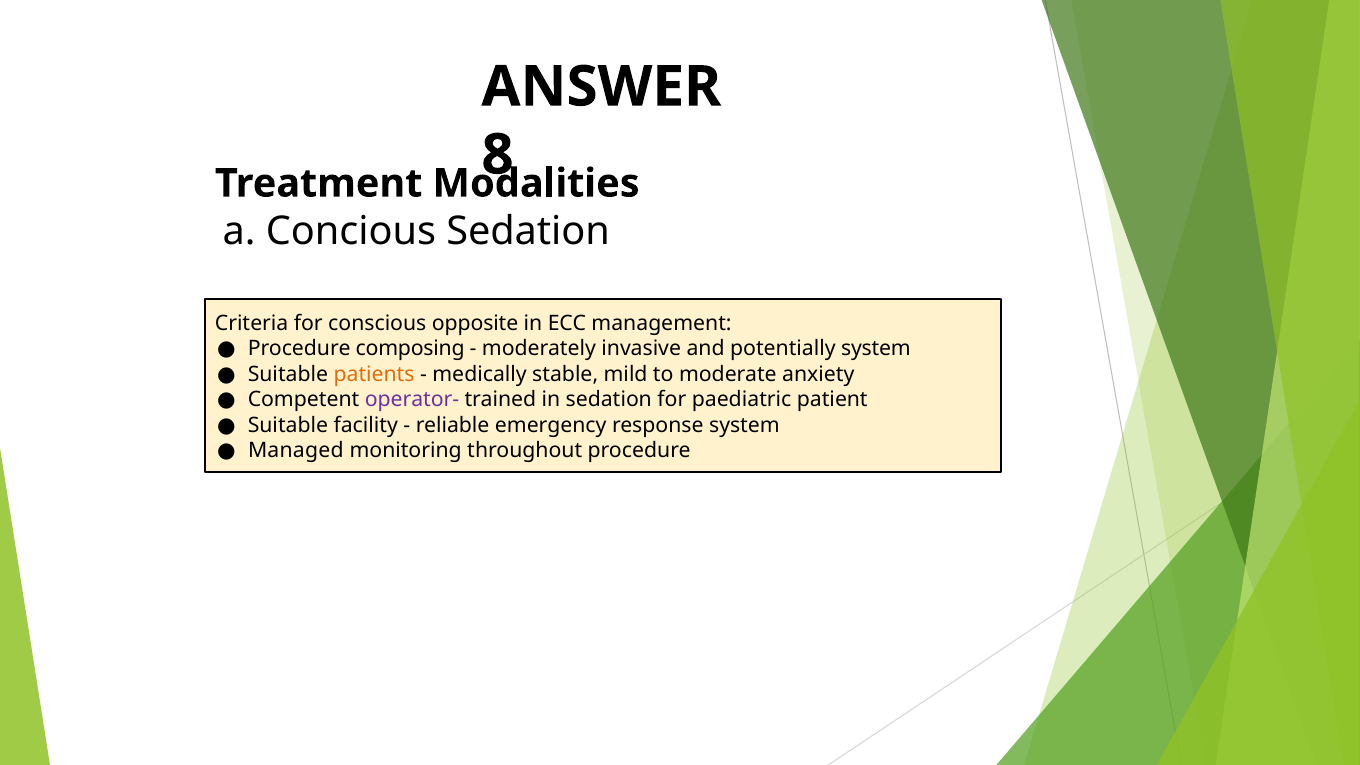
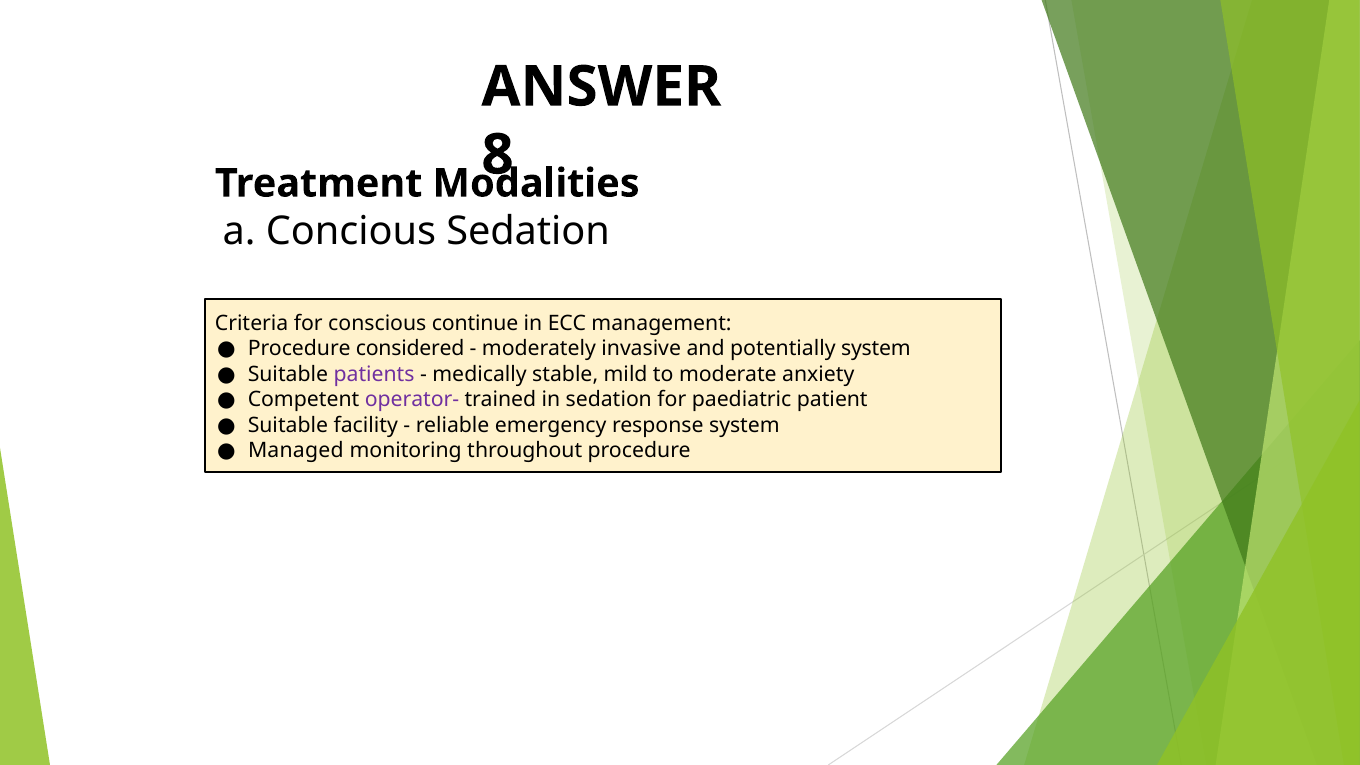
opposite: opposite -> continue
composing: composing -> considered
patients colour: orange -> purple
